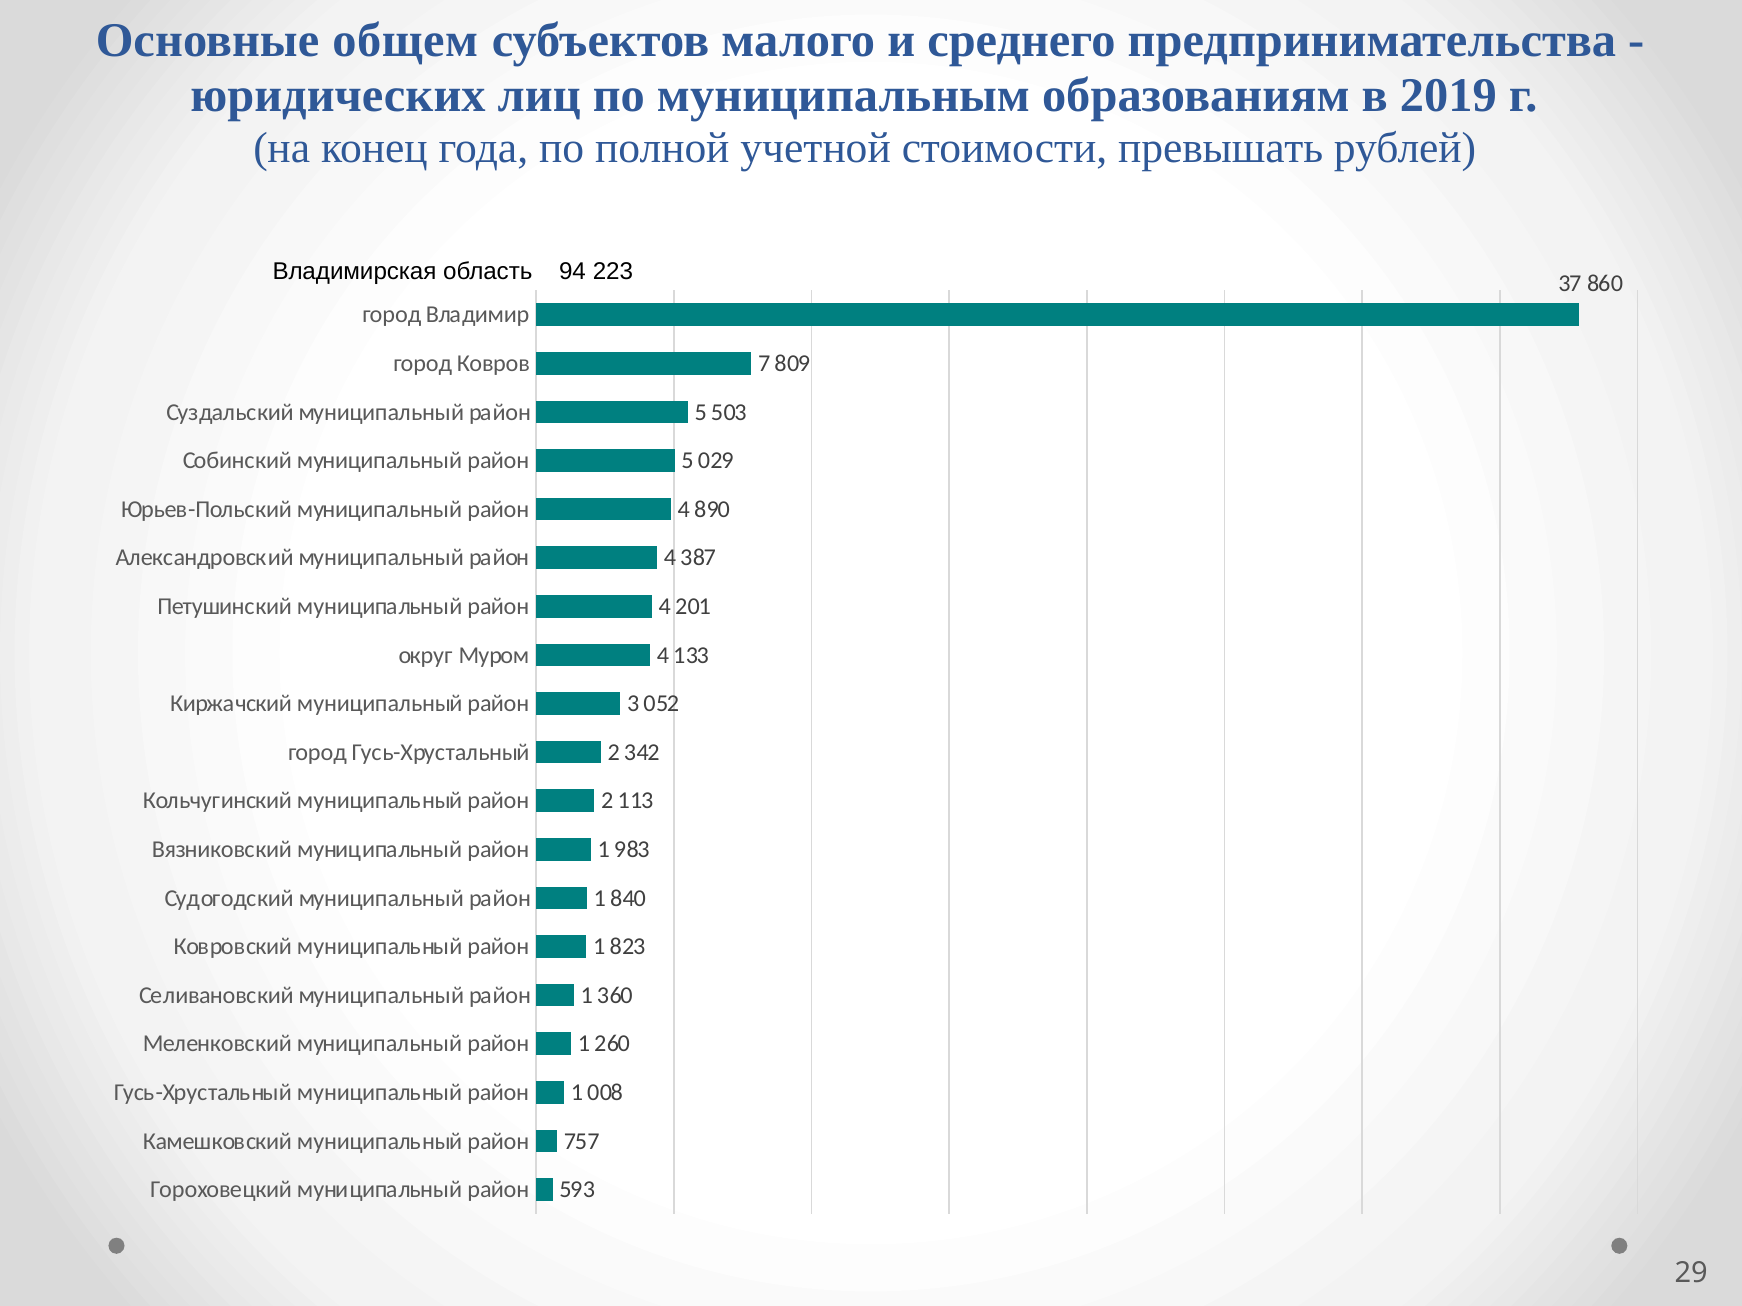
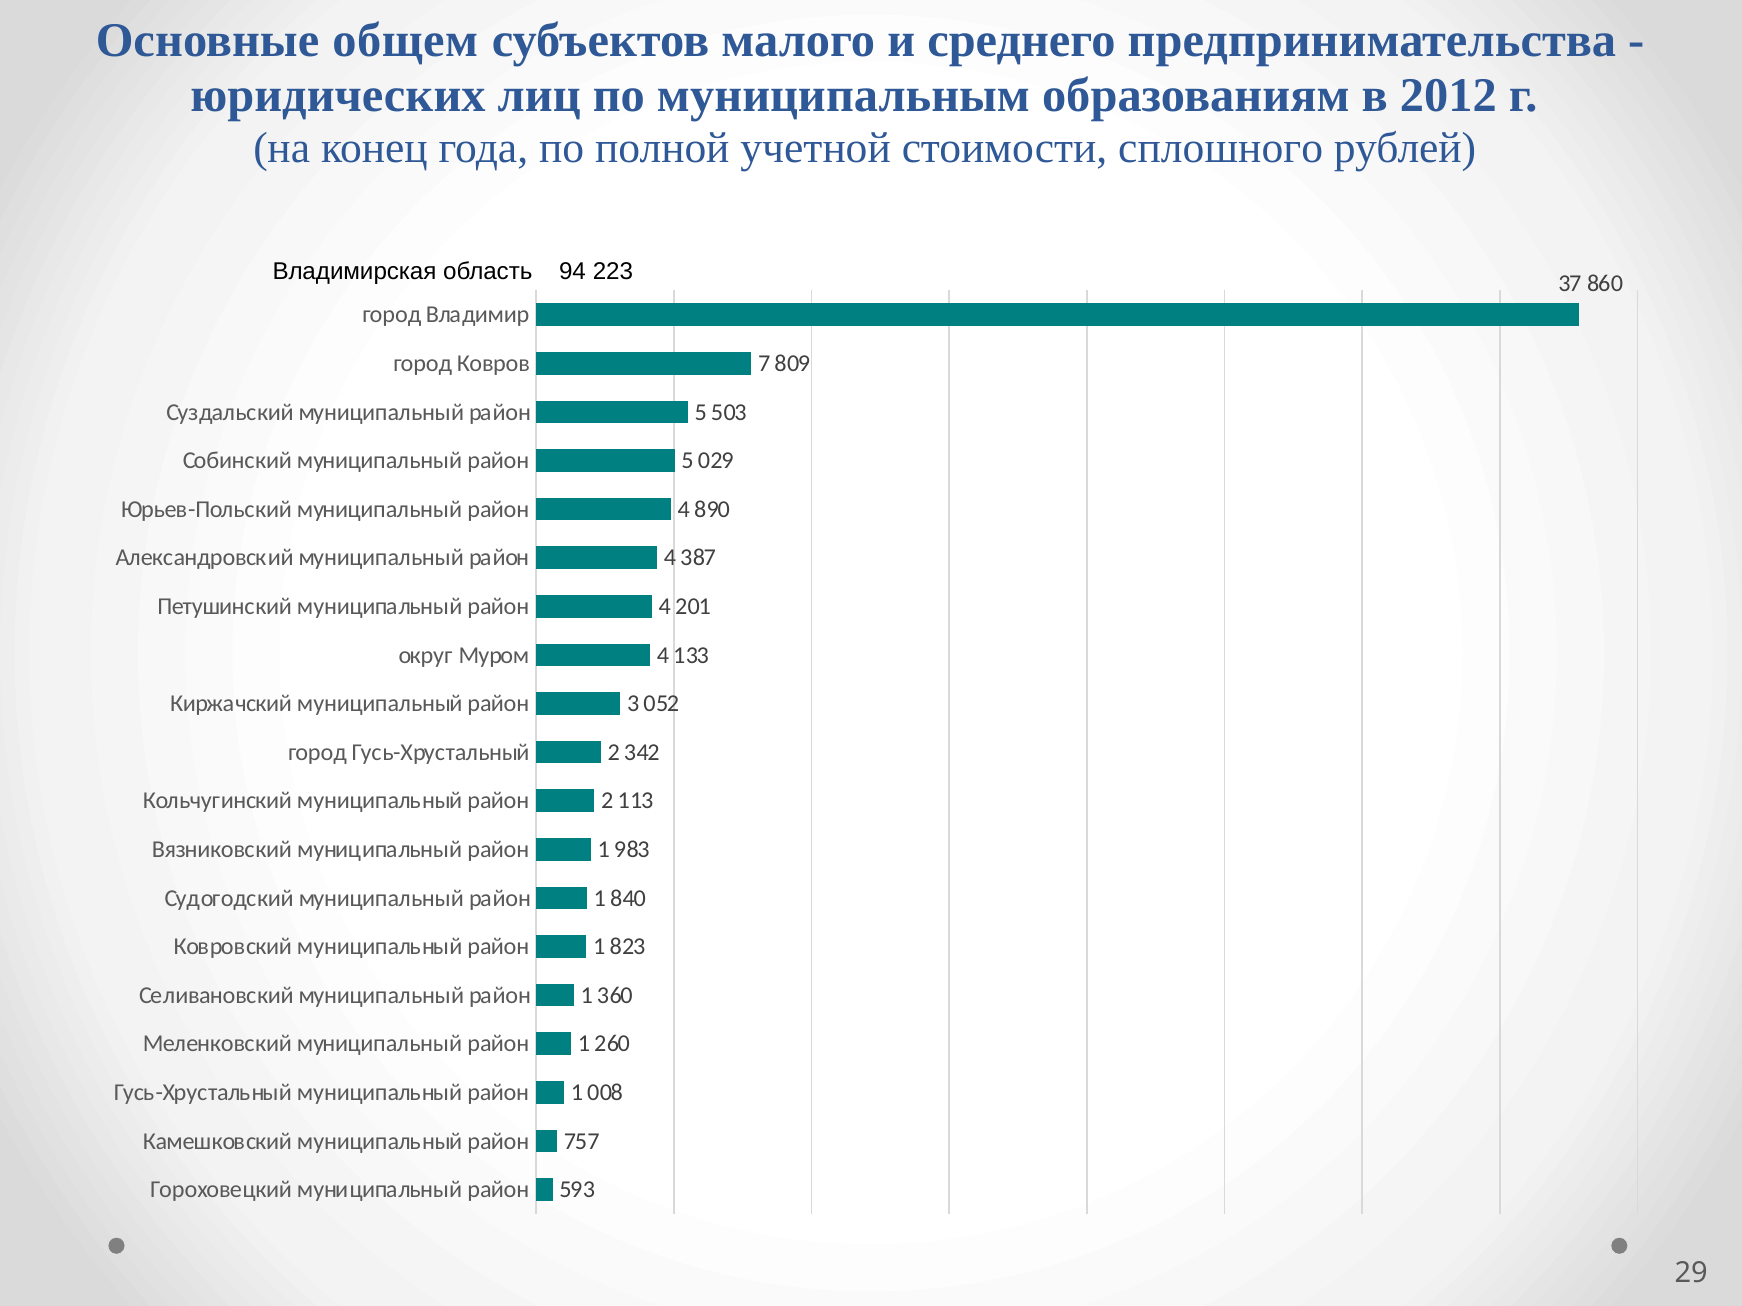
2019: 2019 -> 2012
превышать: превышать -> сплошного
